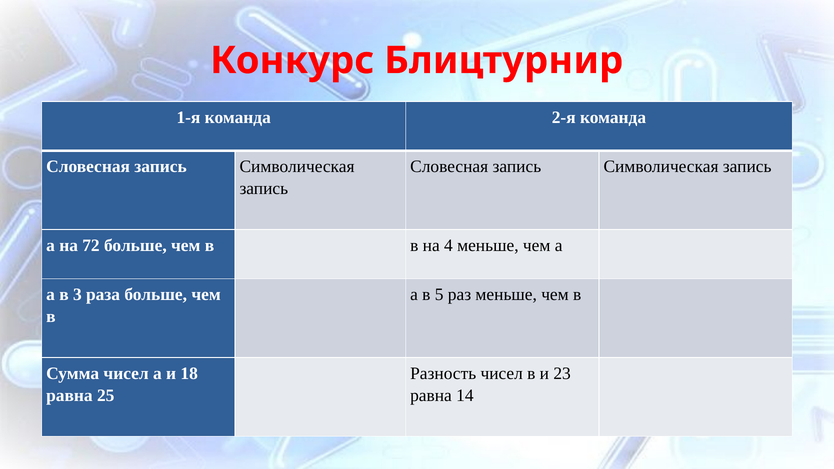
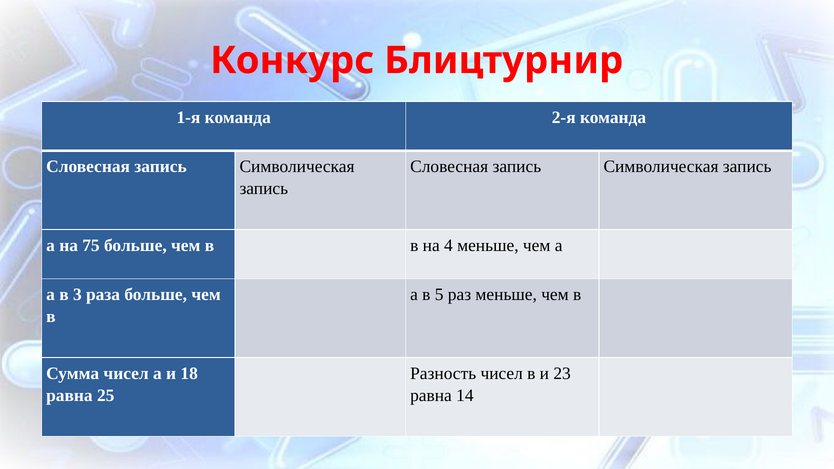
72: 72 -> 75
